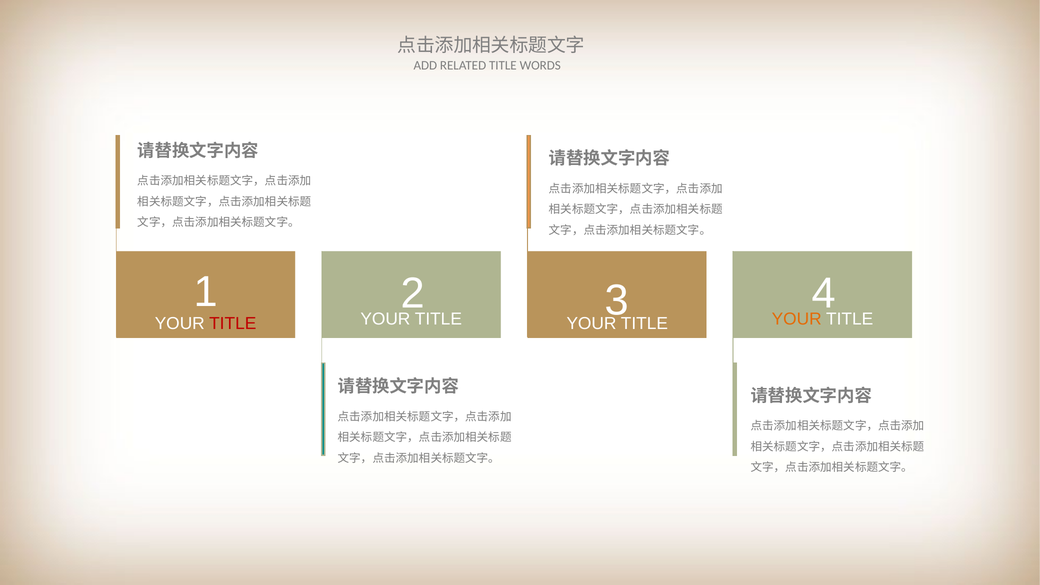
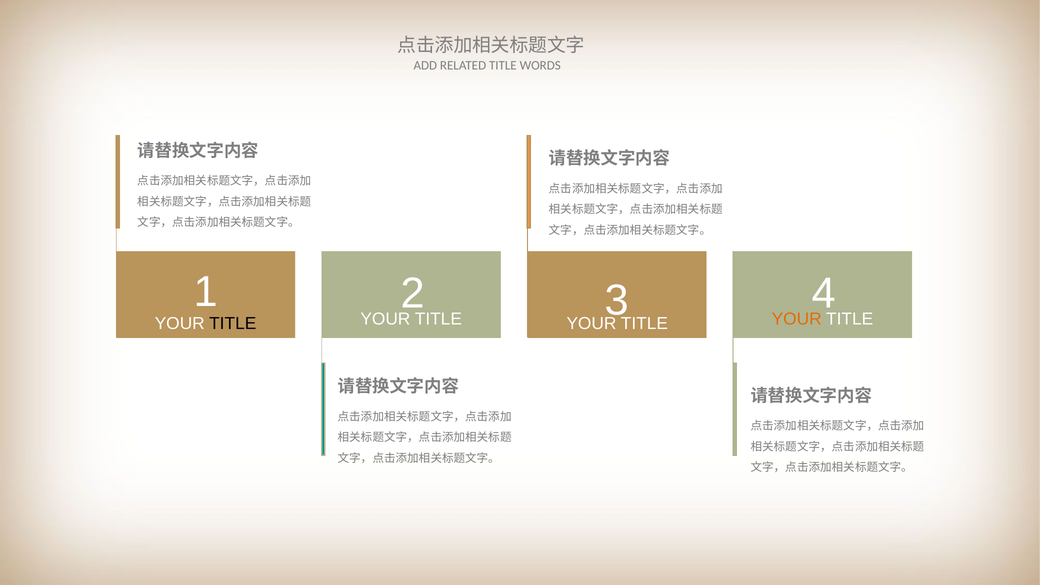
TITLE at (233, 323) colour: red -> black
